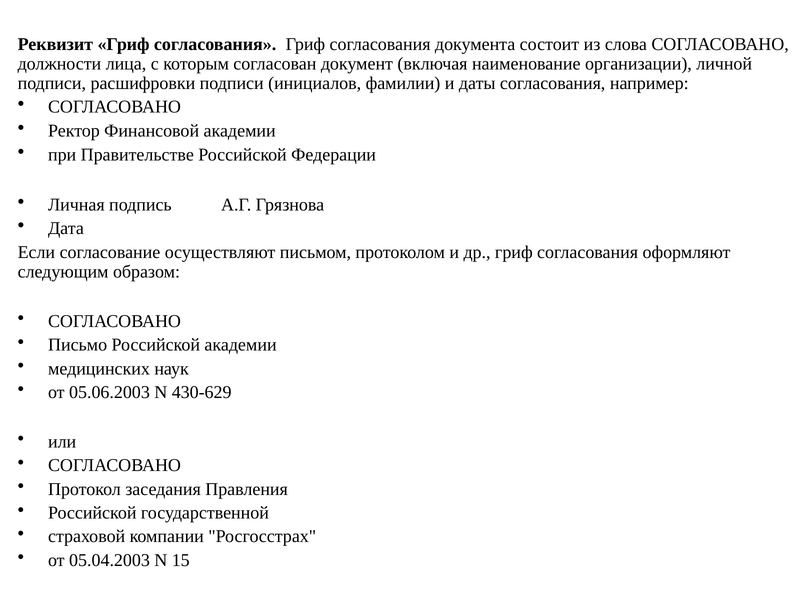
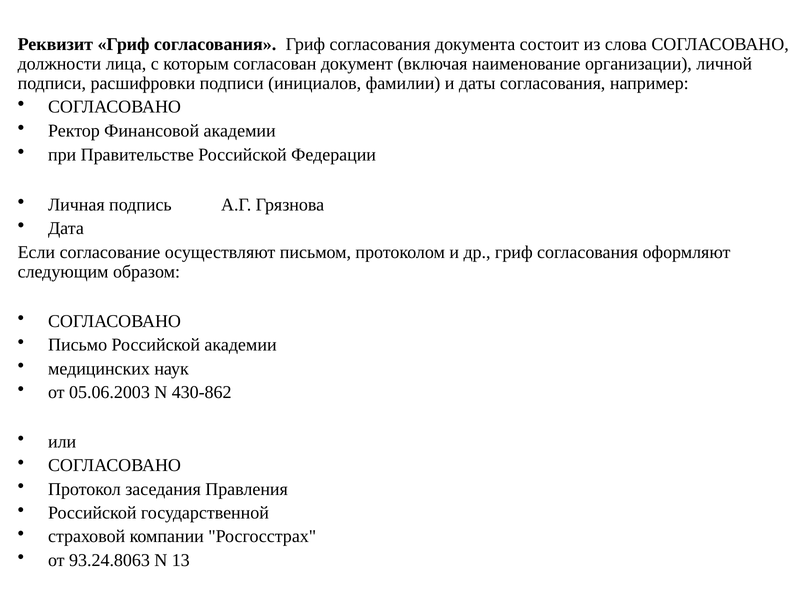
430-629: 430-629 -> 430-862
05.04.2003: 05.04.2003 -> 93.24.8063
15: 15 -> 13
